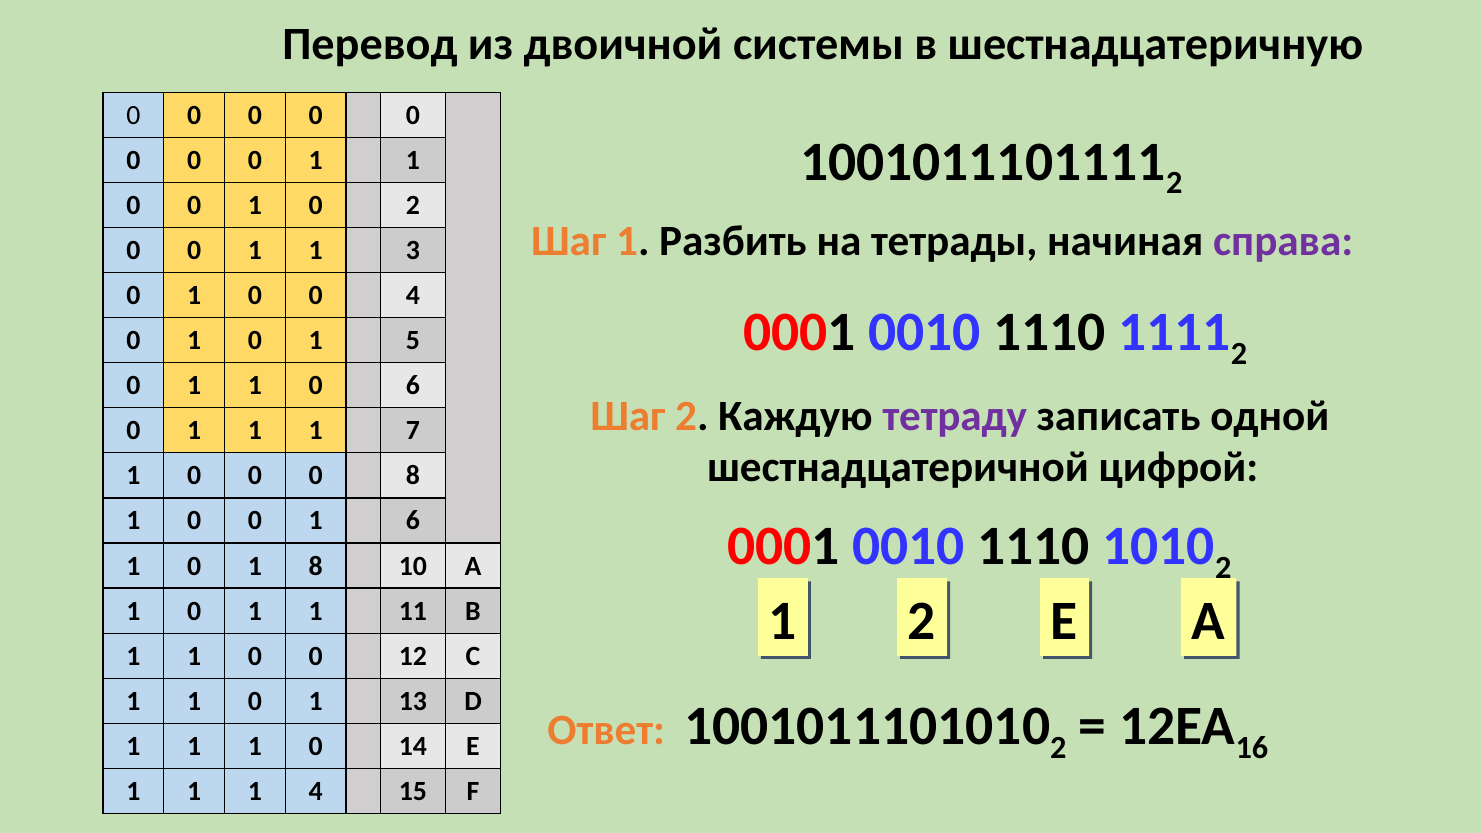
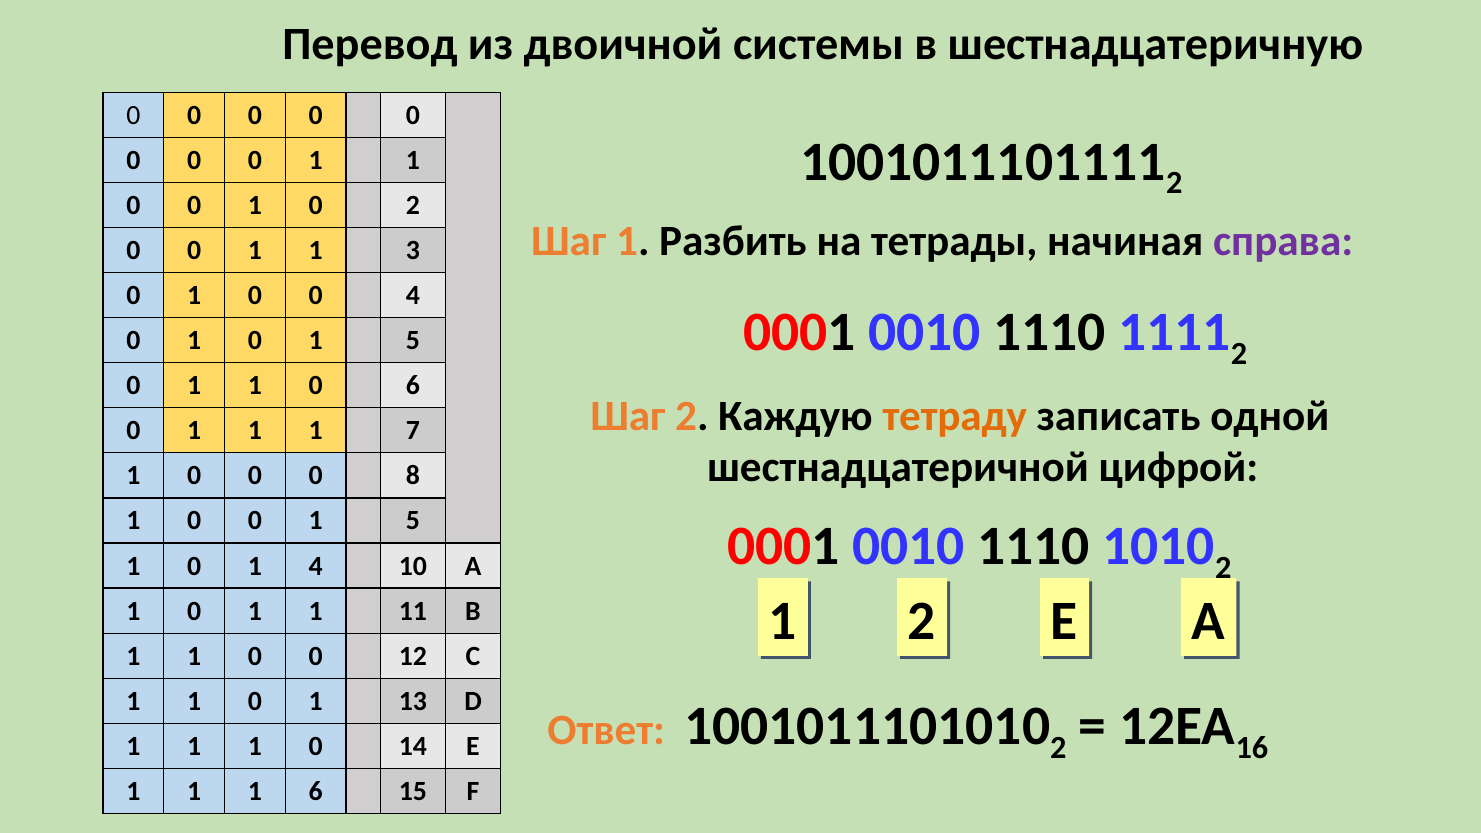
тетраду colour: purple -> orange
0 0 1 6: 6 -> 5
1 8: 8 -> 4
1 4: 4 -> 6
